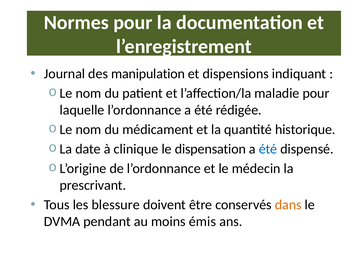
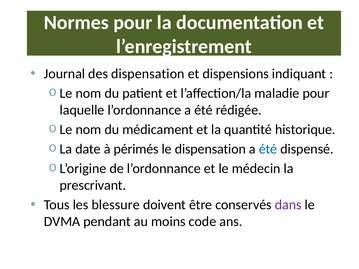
des manipulation: manipulation -> dispensation
clinique: clinique -> périmés
dans colour: orange -> purple
émis: émis -> code
